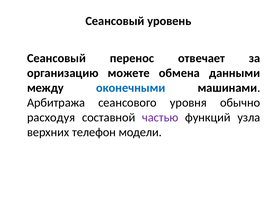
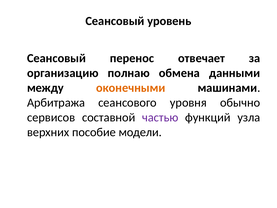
можете: можете -> полнаю
оконечными colour: blue -> orange
расходуя: расходуя -> сервисов
телефон: телефон -> пособие
